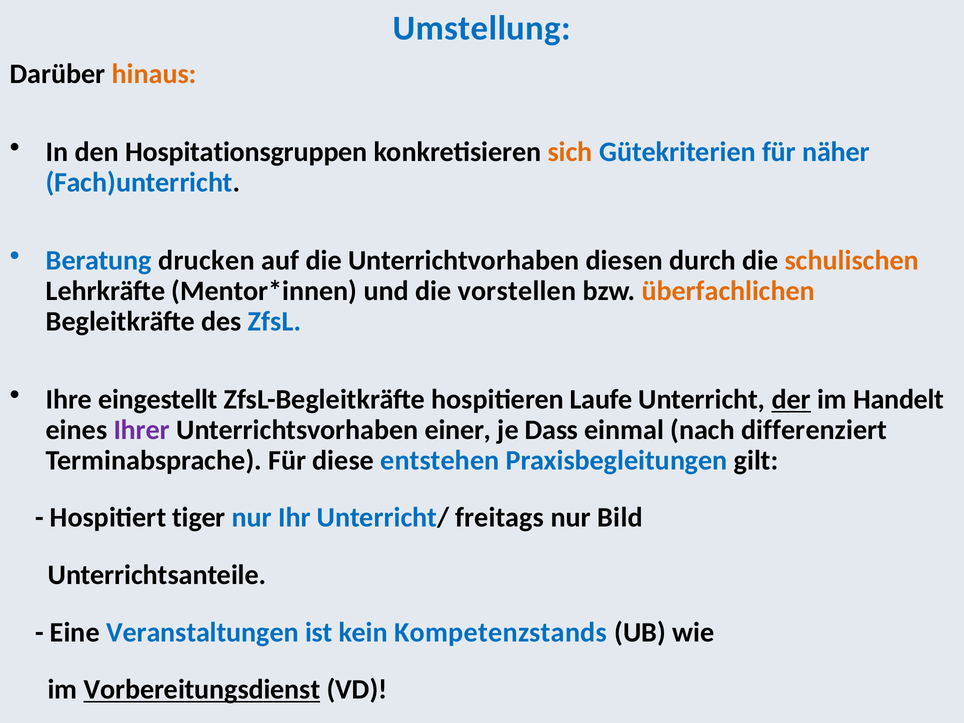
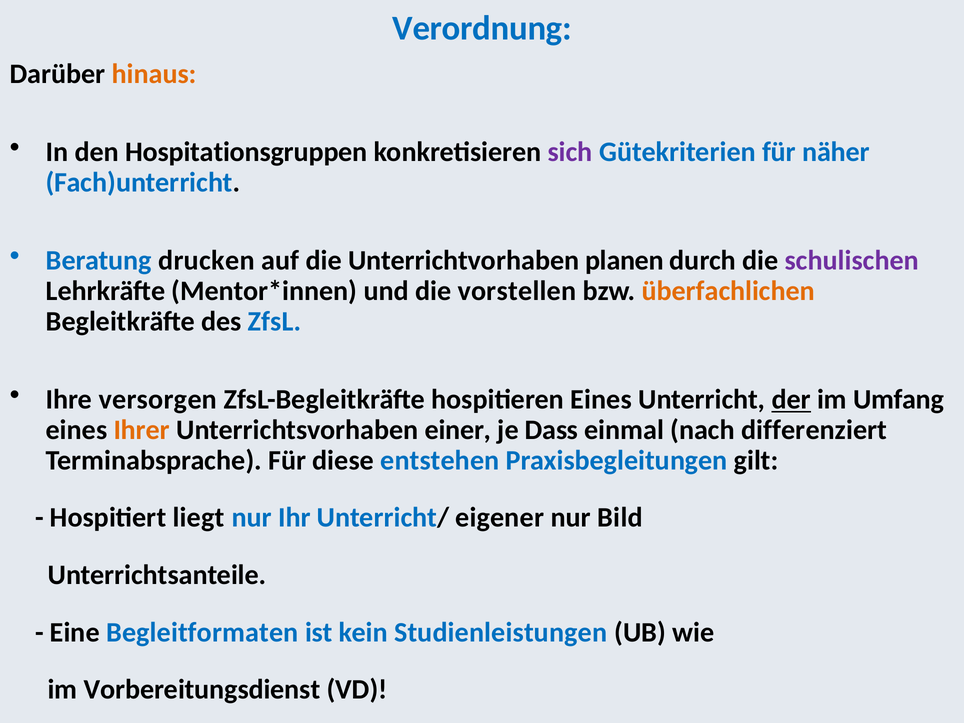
Umstellung: Umstellung -> Verordnung
sich colour: orange -> purple
diesen: diesen -> planen
schulischen colour: orange -> purple
eingestellt: eingestellt -> versorgen
hospitieren Laufe: Laufe -> Eines
Handelt: Handelt -> Umfang
Ihrer colour: purple -> orange
tiger: tiger -> liegt
freitags: freitags -> eigener
Veranstaltungen: Veranstaltungen -> Begleitformaten
Kompetenzstands: Kompetenzstands -> Studienleistungen
Vorbereitungsdienst underline: present -> none
